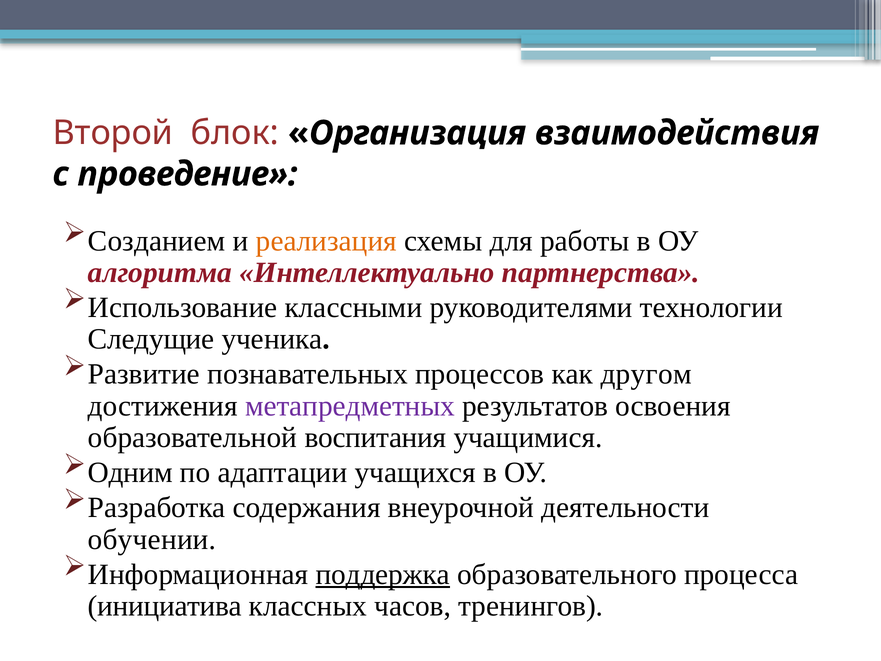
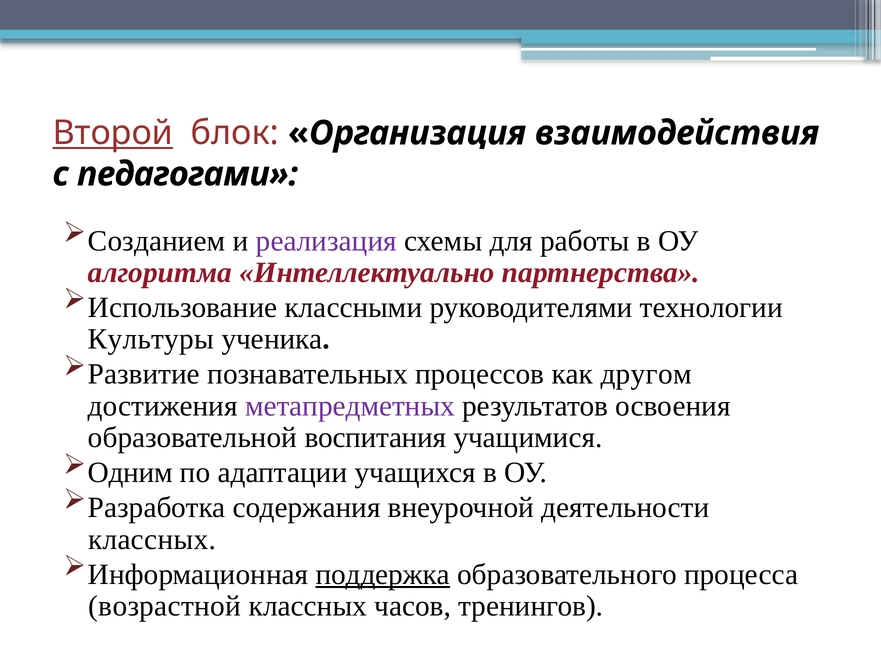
Второй underline: none -> present
проведение: проведение -> педагогами
реализация colour: orange -> purple
Следущие: Следущие -> Культуры
обучении at (152, 539): обучении -> классных
инициатива: инициатива -> возрастной
